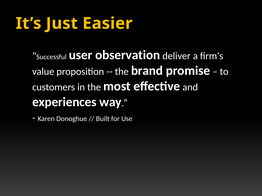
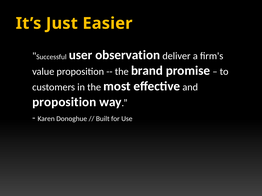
experiences at (64, 102): experiences -> proposition
